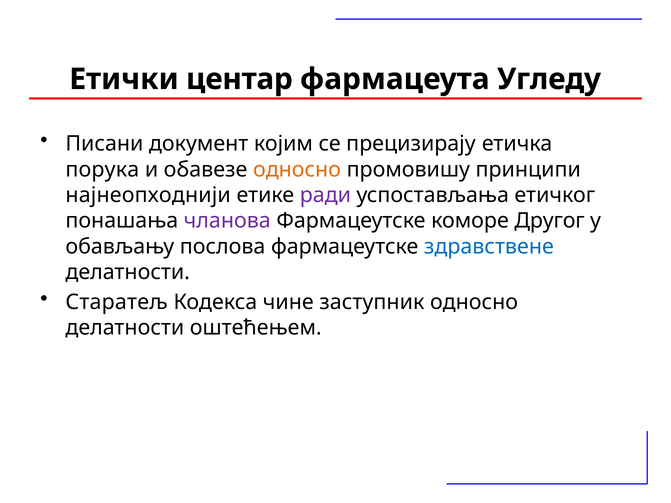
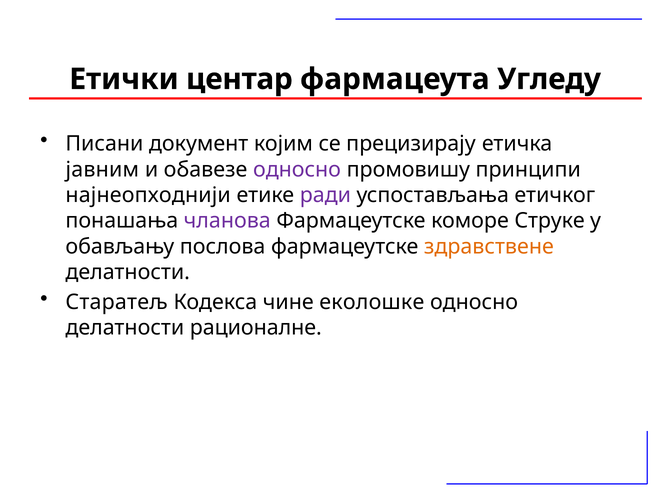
порука: порука -> јавним
односно at (297, 170) colour: orange -> purple
Другог: Другог -> Струке
здравствене colour: blue -> orange
заступник: заступник -> еколошке
оштећењем: оштећењем -> рационалне
